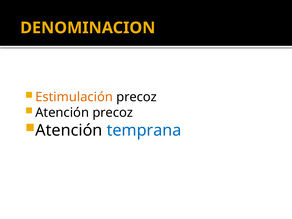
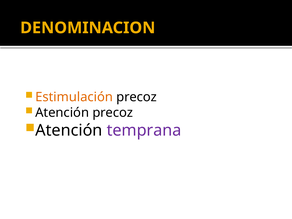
temprana colour: blue -> purple
